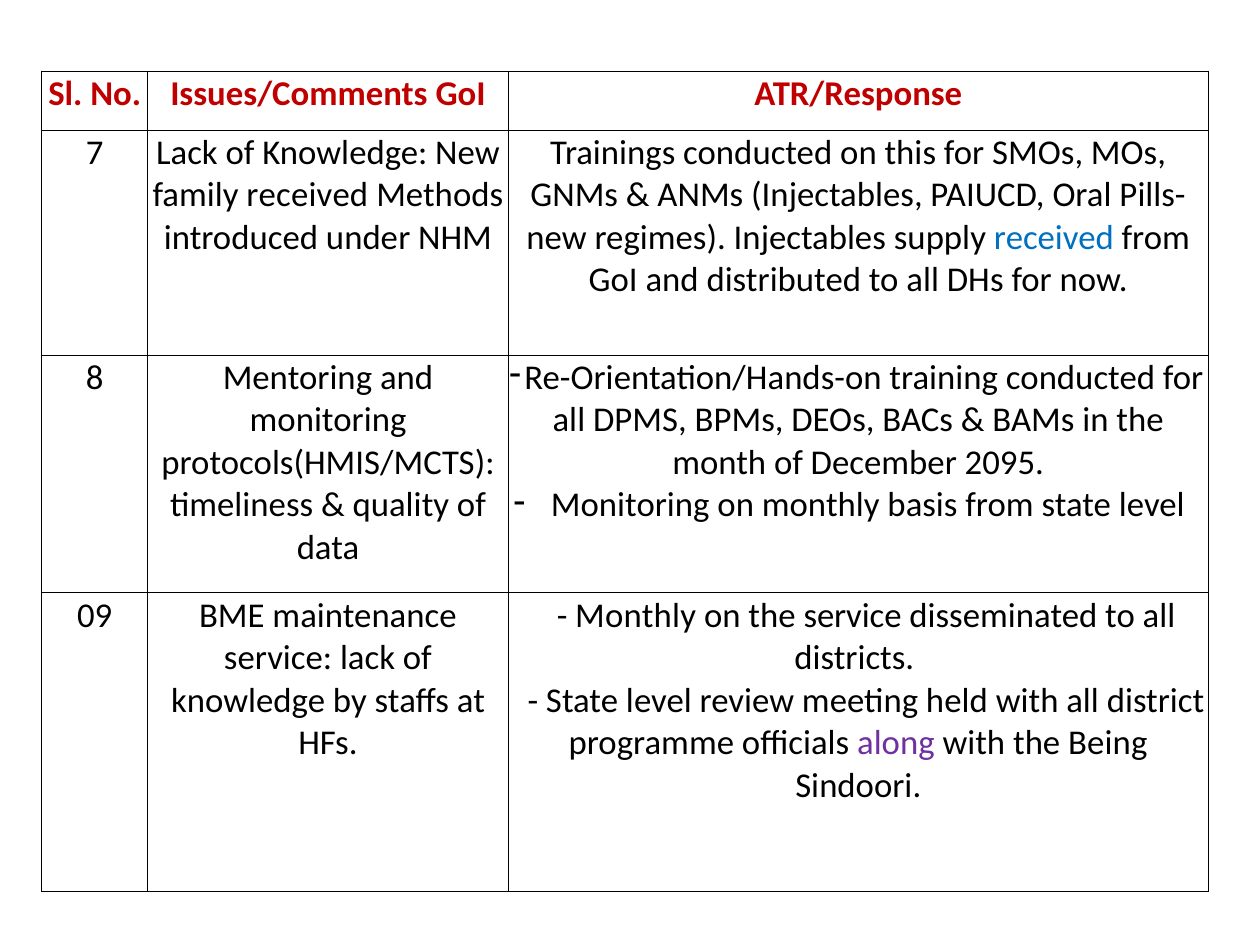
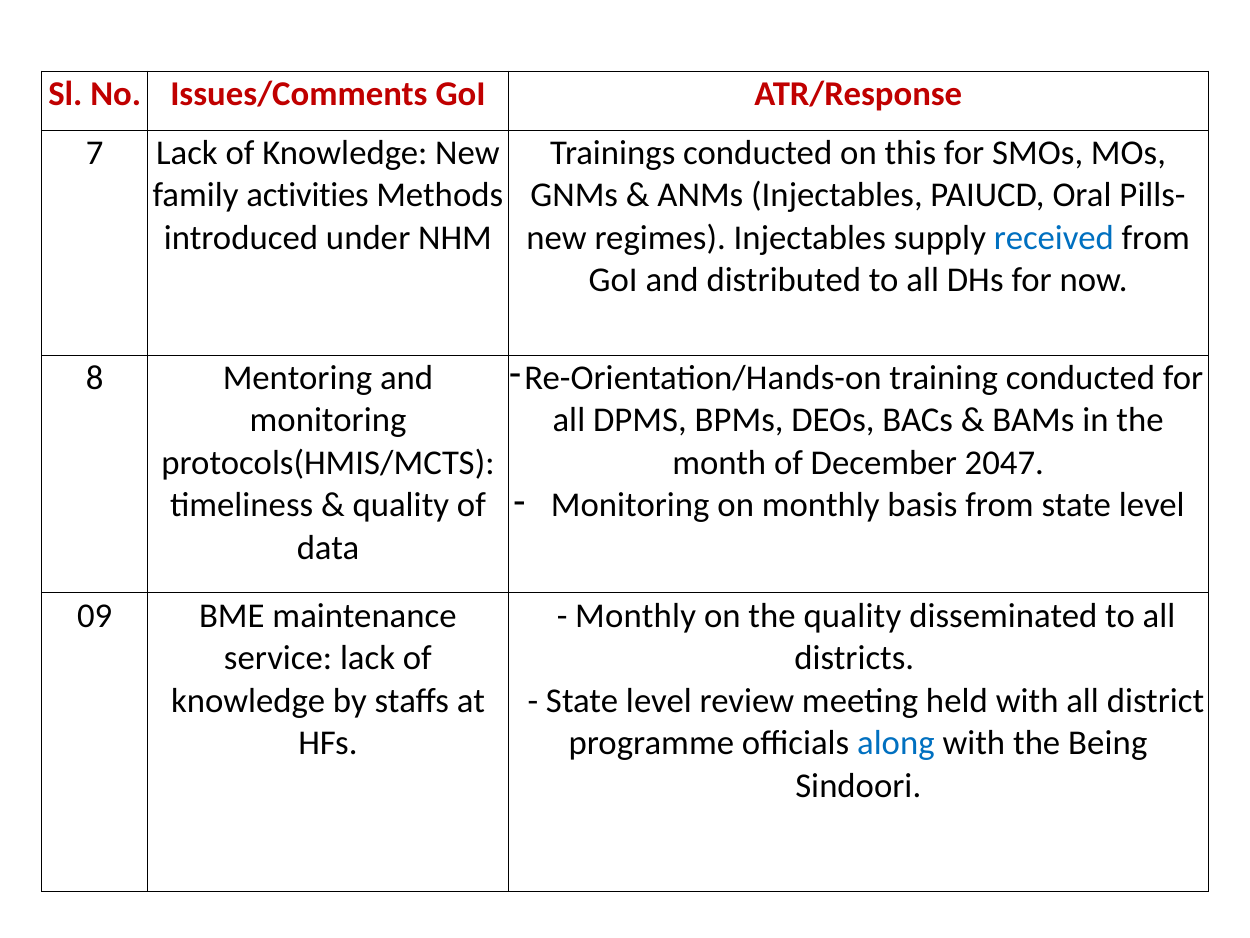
family received: received -> activities
2095: 2095 -> 2047
the service: service -> quality
along colour: purple -> blue
